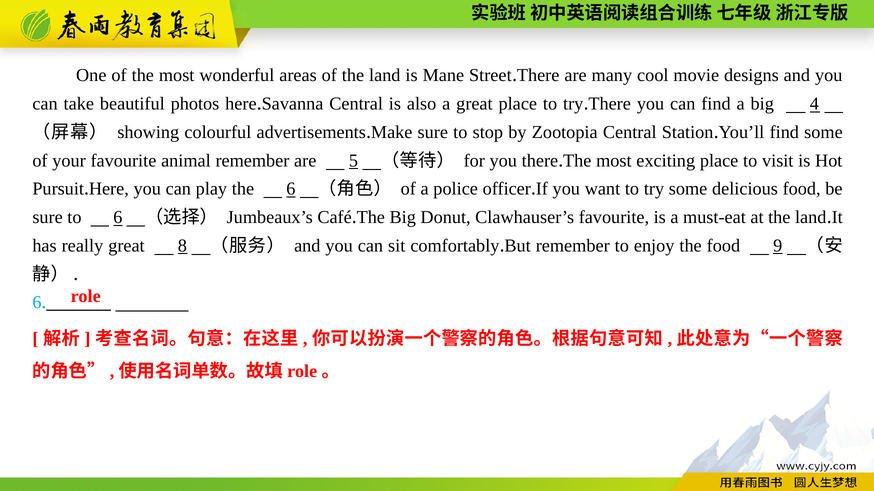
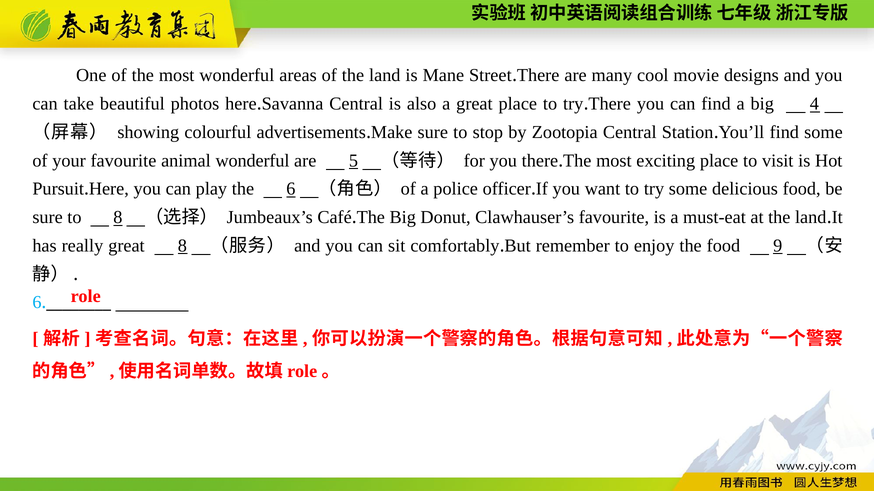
animal remember: remember -> wonderful
to 6: 6 -> 8
